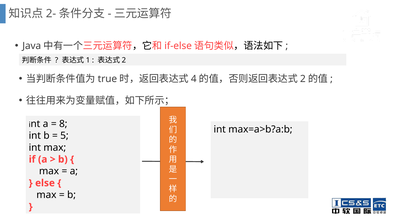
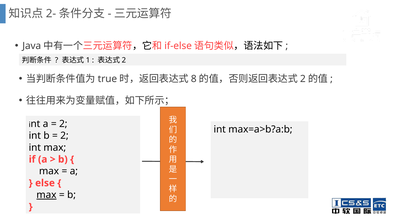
4: 4 -> 8
8 at (63, 124): 8 -> 2
5 at (64, 136): 5 -> 2
max at (46, 195) underline: none -> present
